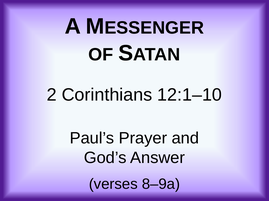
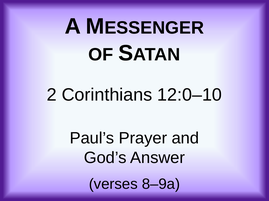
12:1–10: 12:1–10 -> 12:0–10
